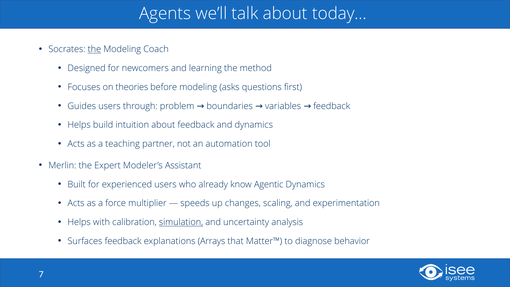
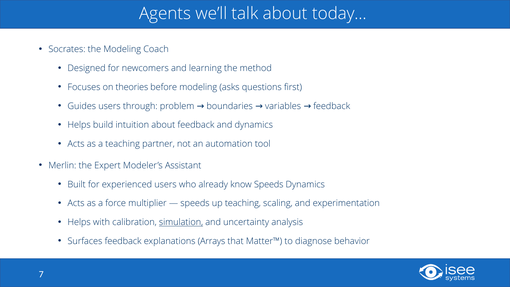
the at (94, 49) underline: present -> none
know Agentic: Agentic -> Speeds
up changes: changes -> teaching
